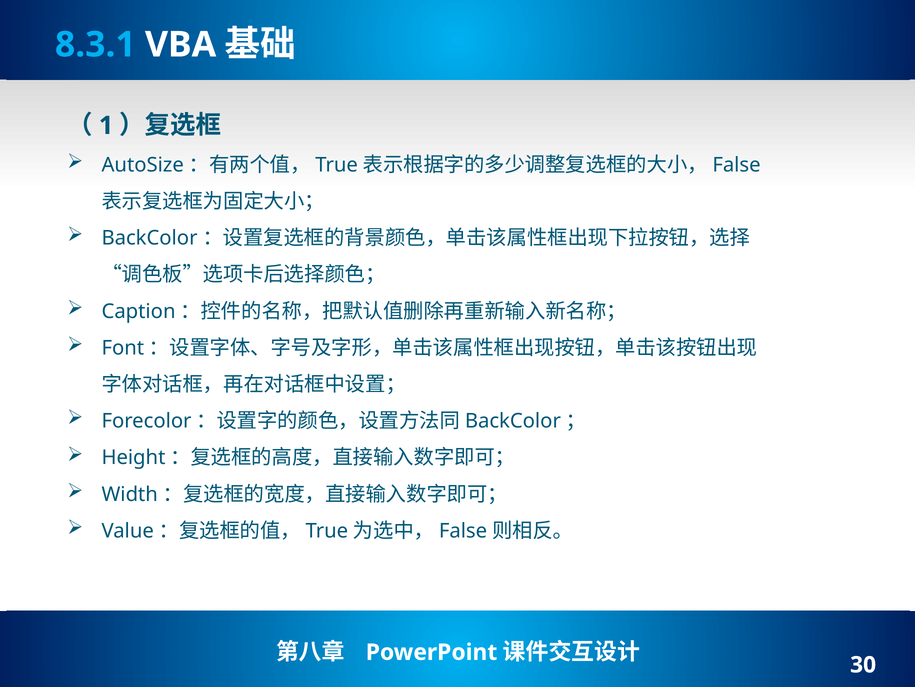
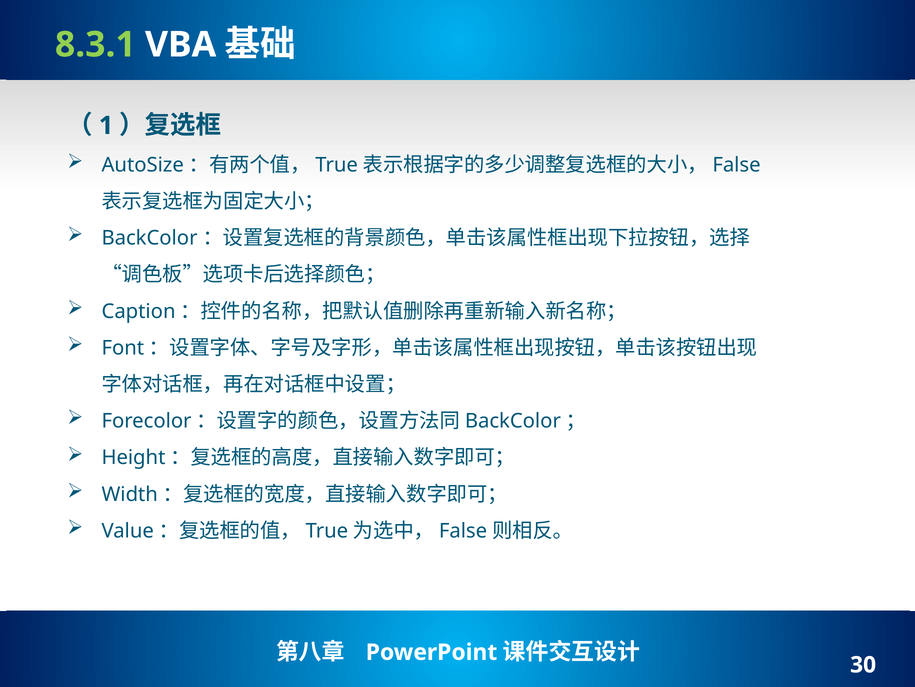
8.3.1 colour: light blue -> light green
